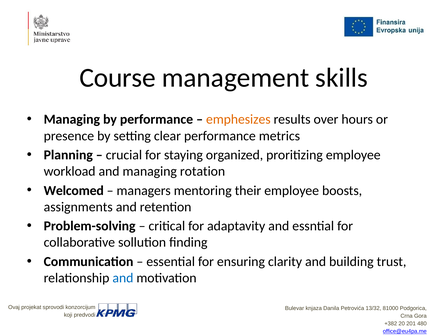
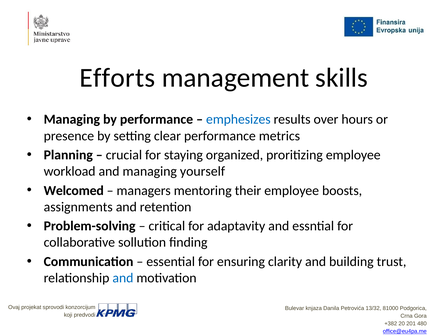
Course: Course -> Efforts
emphesizes colour: orange -> blue
rotation: rotation -> yourself
